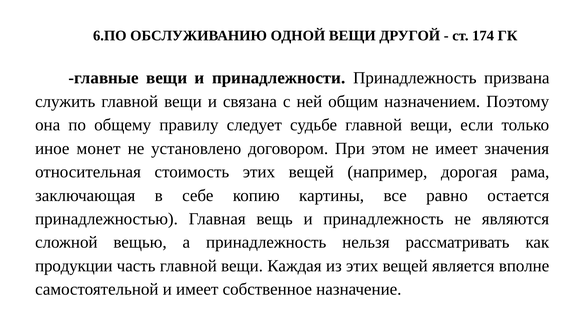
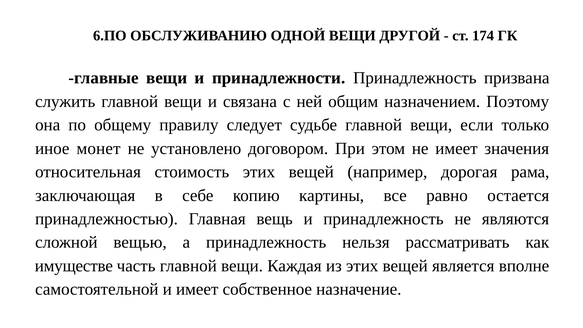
продукции: продукции -> имуществе
